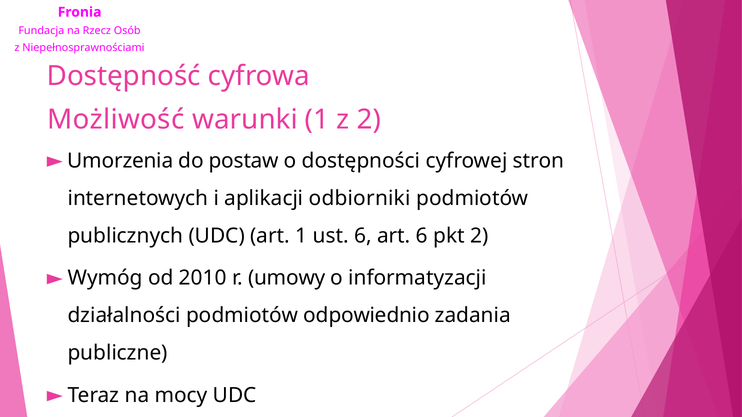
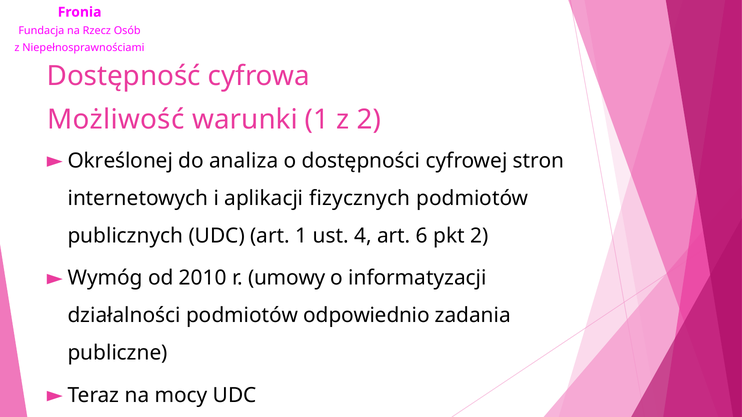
Umorzenia: Umorzenia -> Określonej
postaw: postaw -> analiza
odbiorniki: odbiorniki -> fizycznych
ust 6: 6 -> 4
